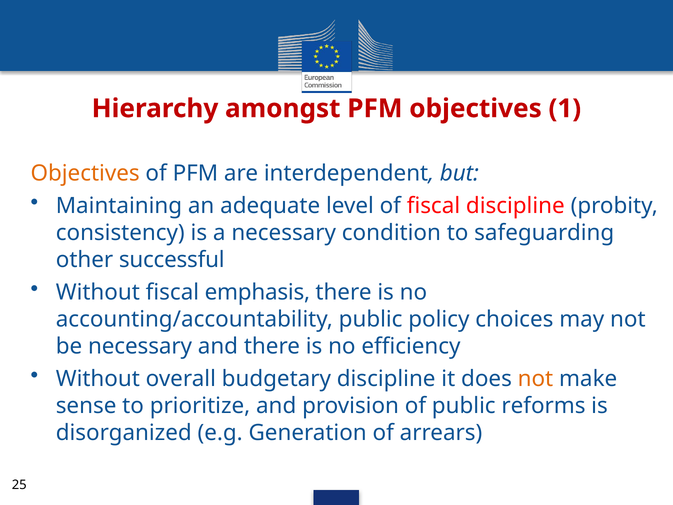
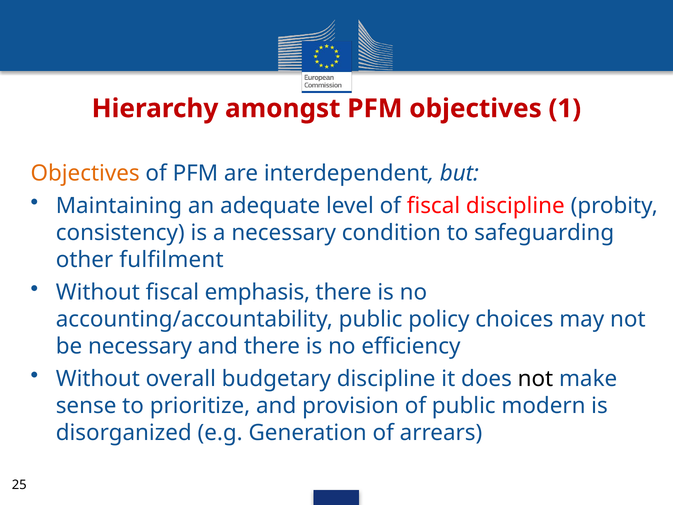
successful: successful -> fulfilment
not at (535, 379) colour: orange -> black
reforms: reforms -> modern
